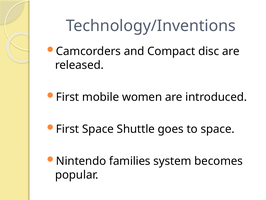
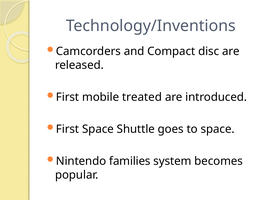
women: women -> treated
